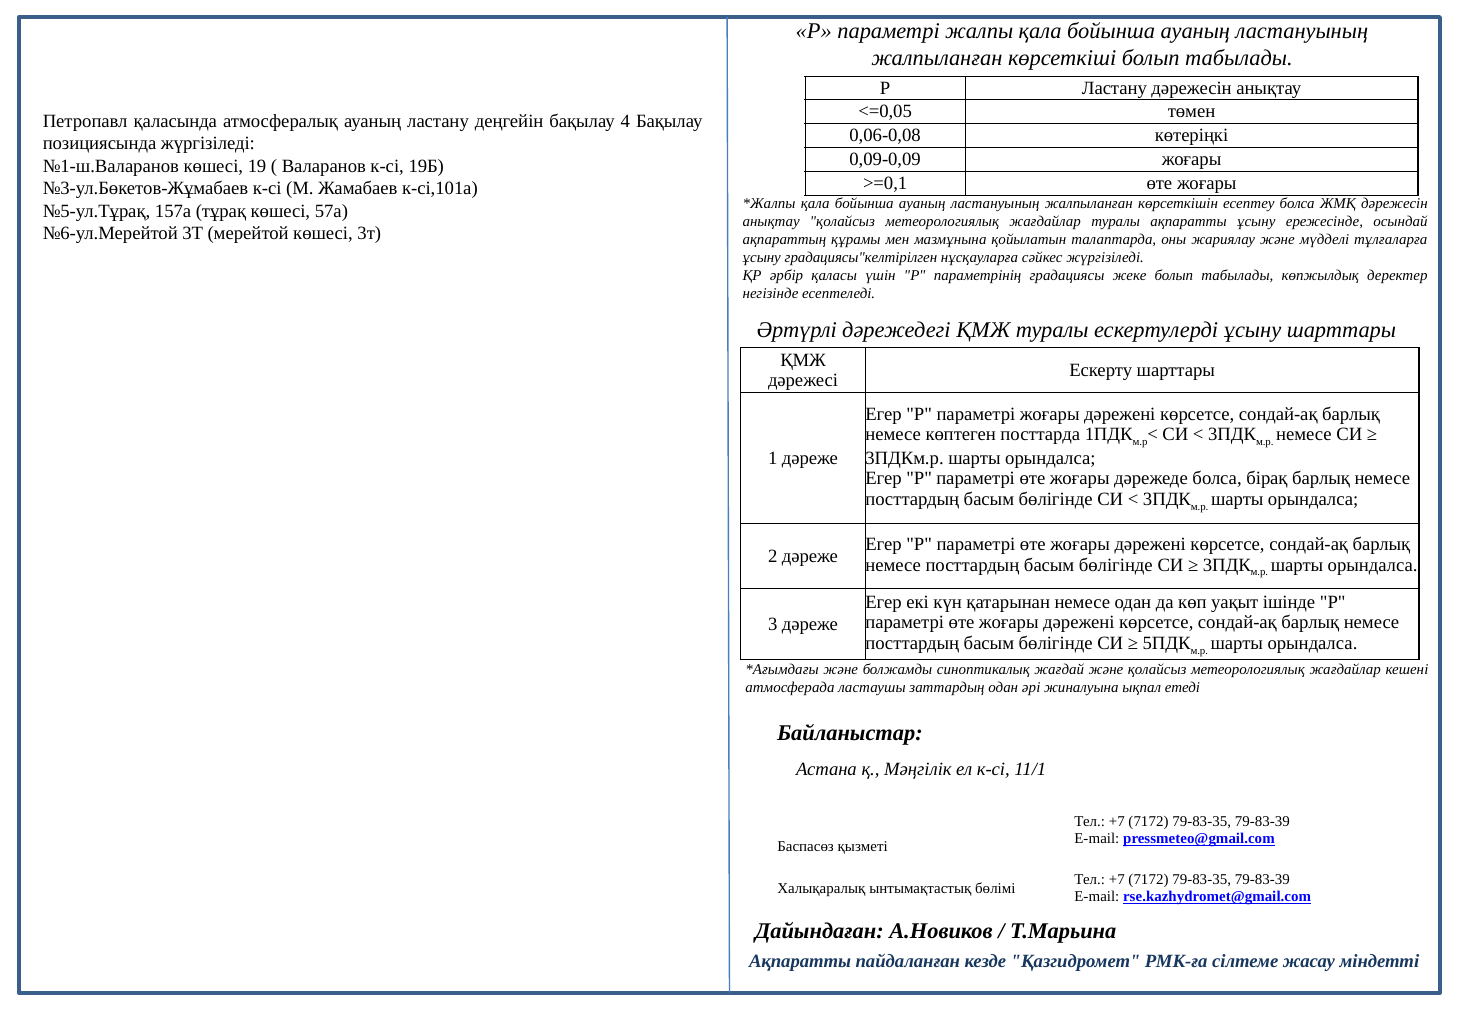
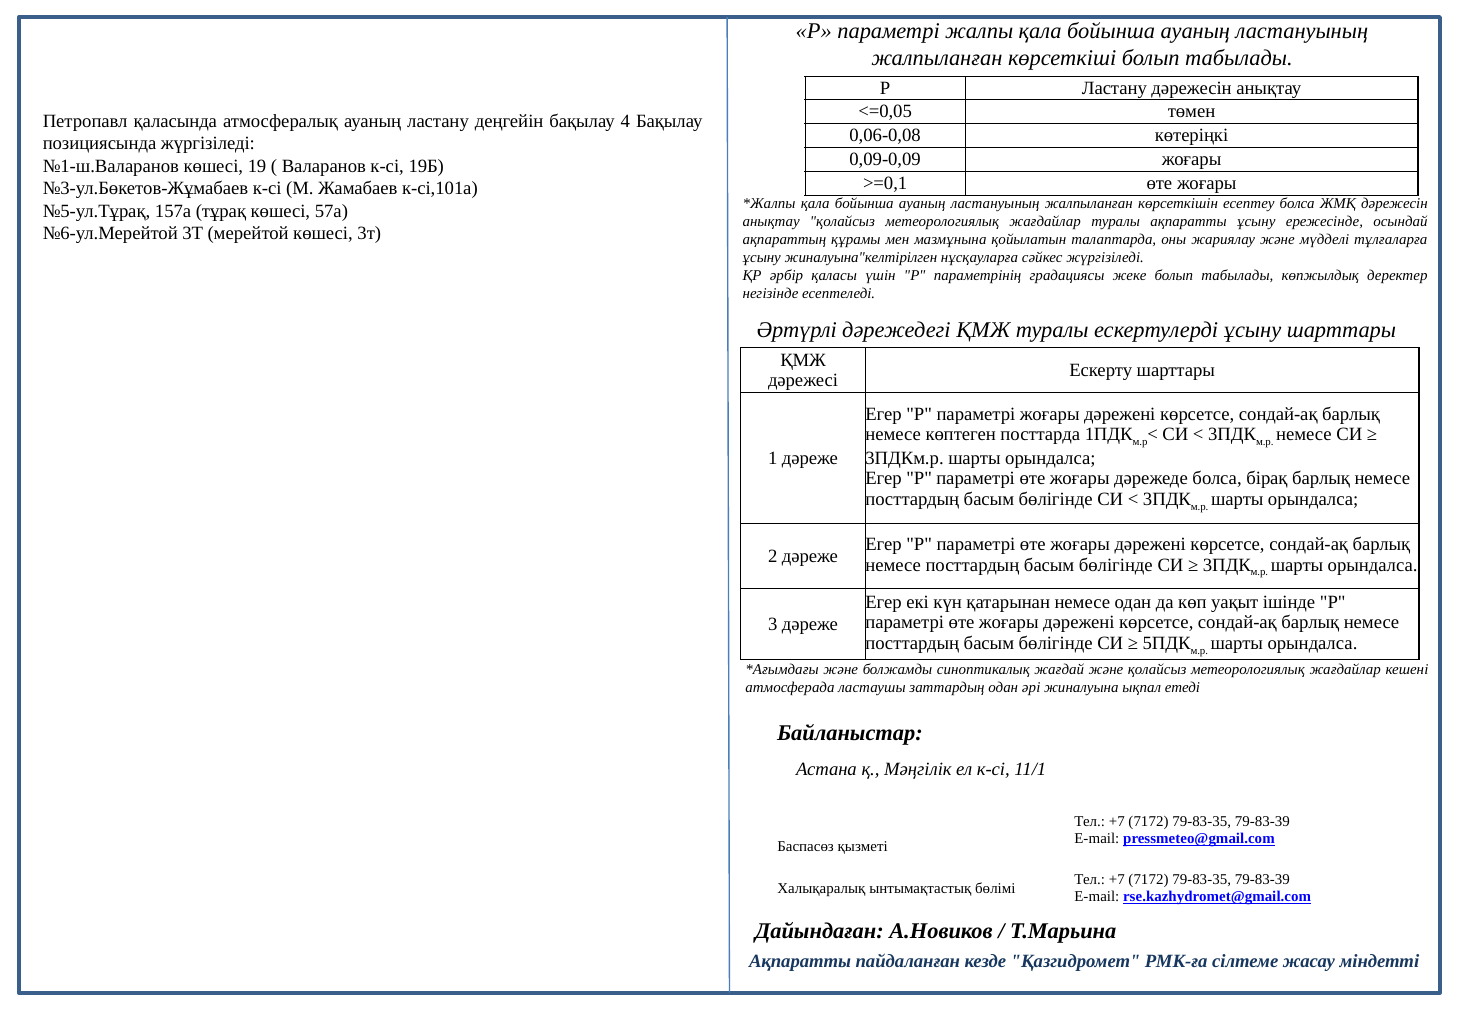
градациясы"келтірілген: градациясы"келтірілген -> жиналуына"келтірілген
